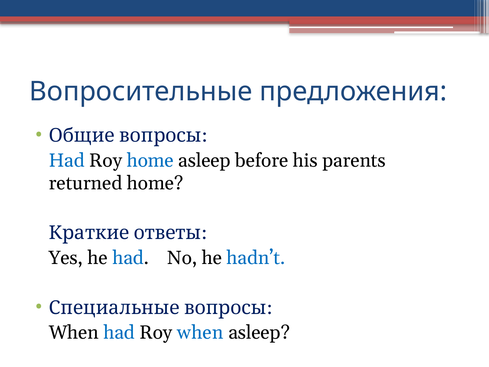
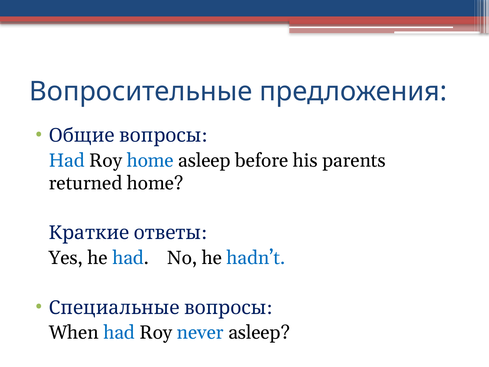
Roy when: when -> never
